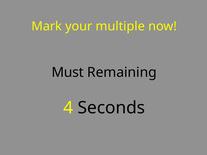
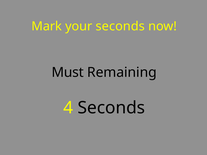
your multiple: multiple -> seconds
